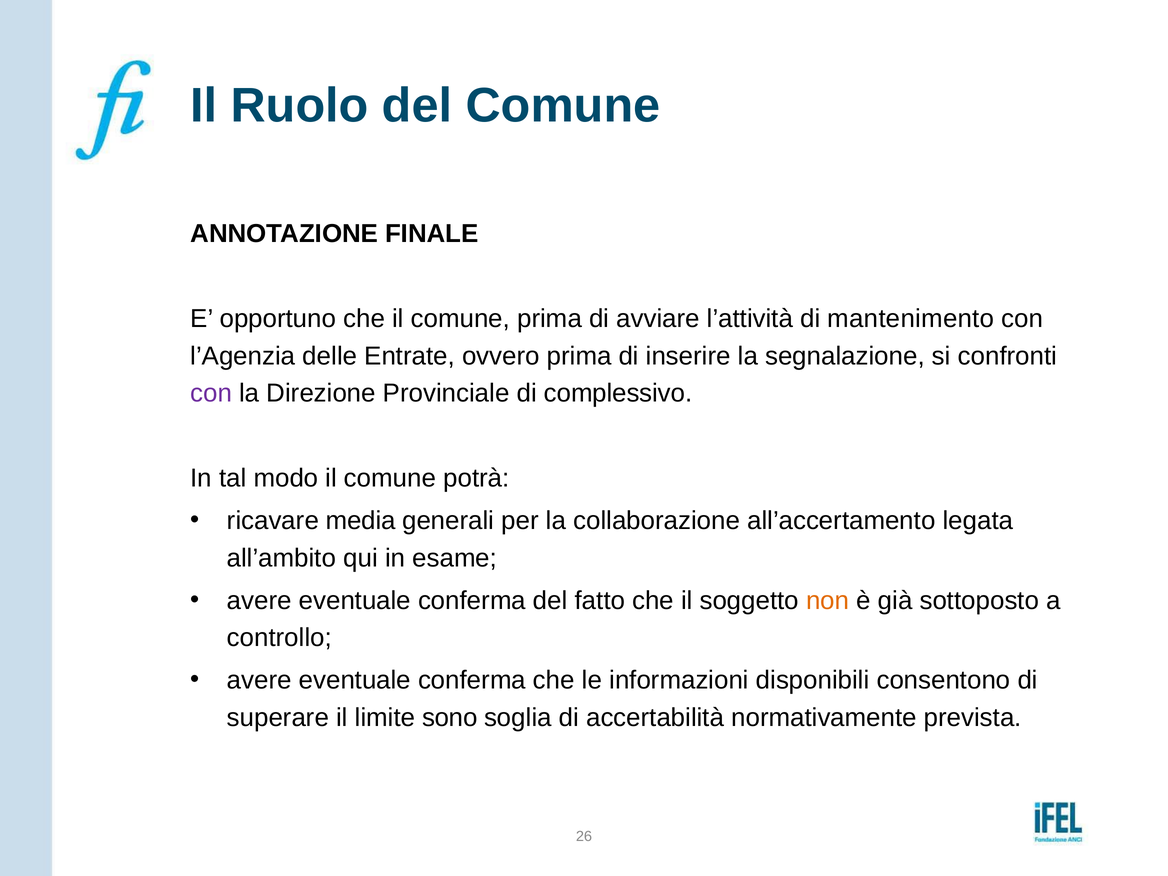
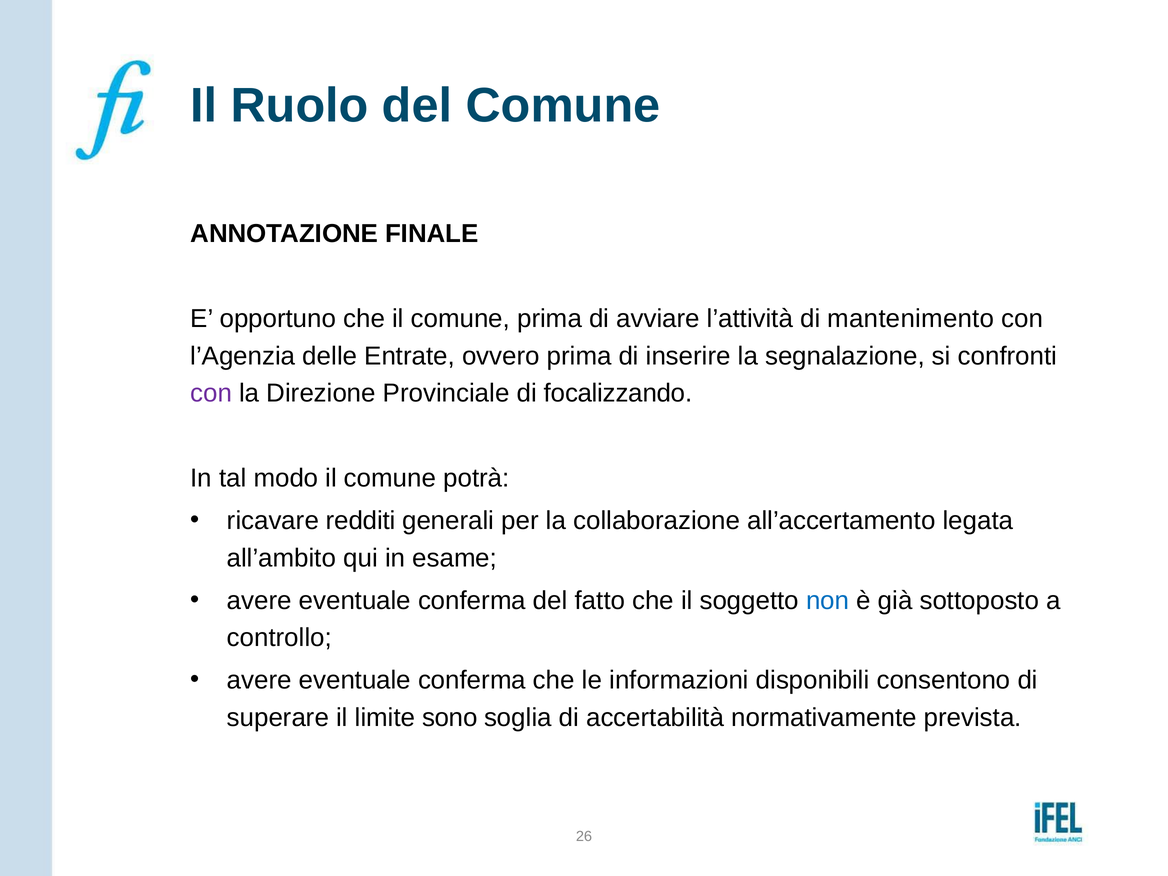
complessivo: complessivo -> focalizzando
media: media -> redditi
non colour: orange -> blue
